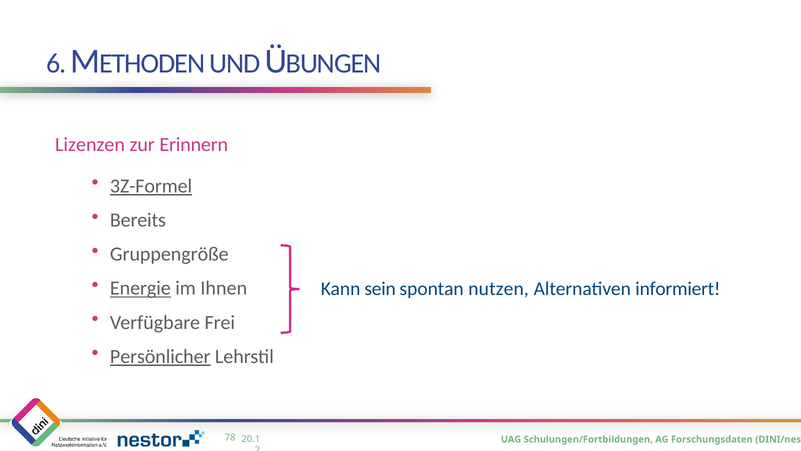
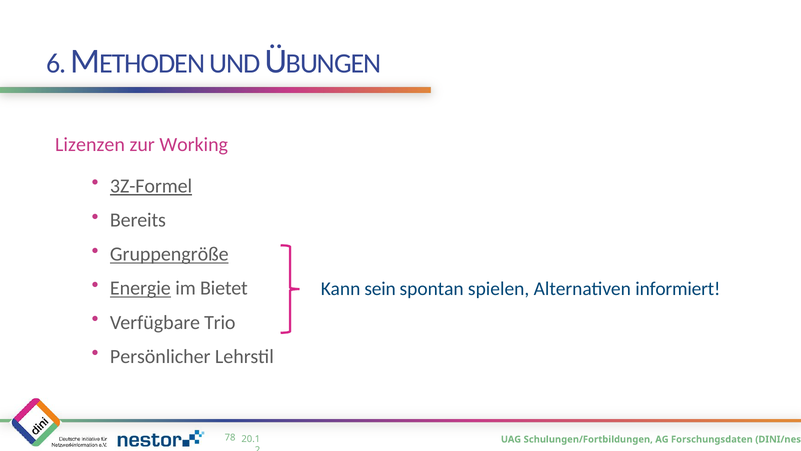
Erinnern: Erinnern -> Working
Gruppengröße underline: none -> present
Ihnen: Ihnen -> Bietet
nutzen: nutzen -> spielen
Frei: Frei -> Trio
Persönlicher underline: present -> none
